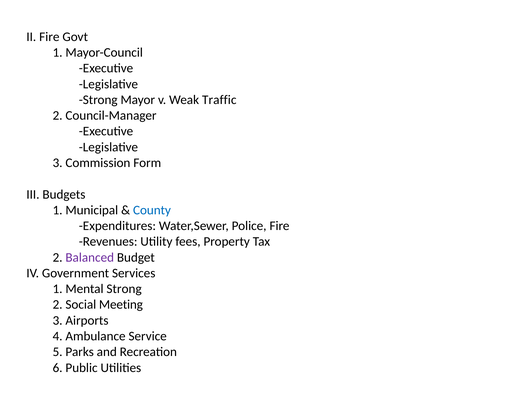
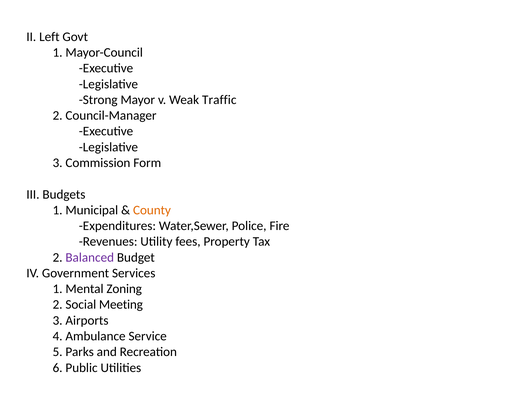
II Fire: Fire -> Left
County colour: blue -> orange
Mental Strong: Strong -> Zoning
